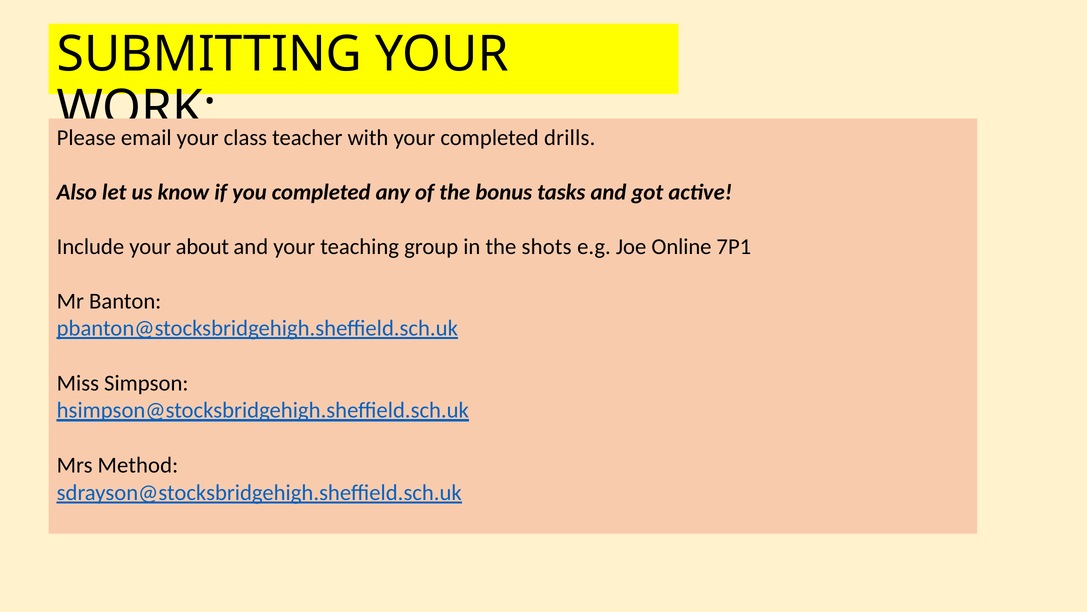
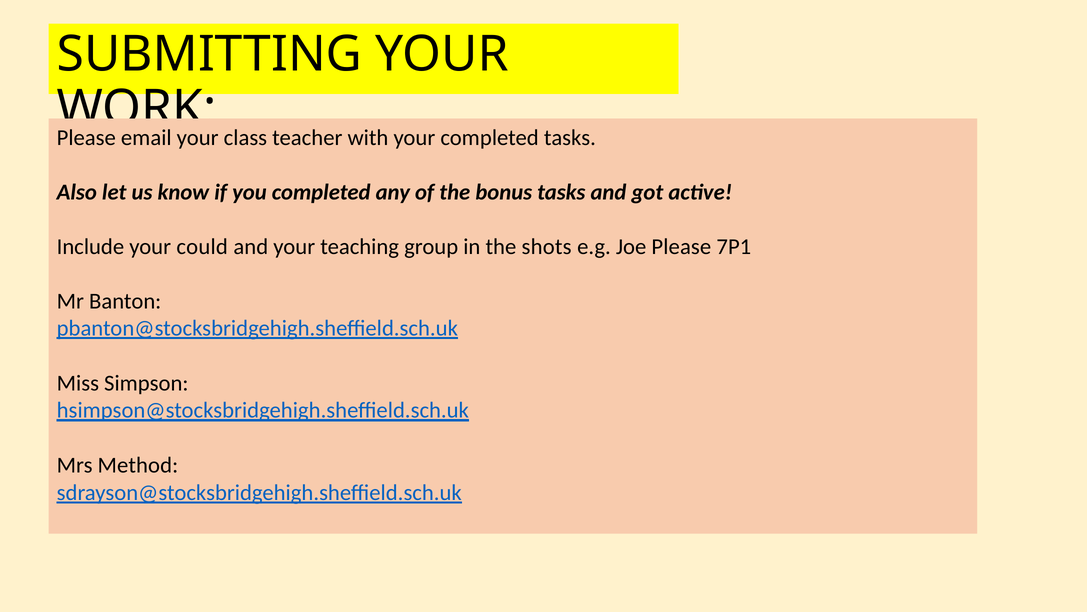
completed drills: drills -> tasks
about: about -> could
Joe Online: Online -> Please
